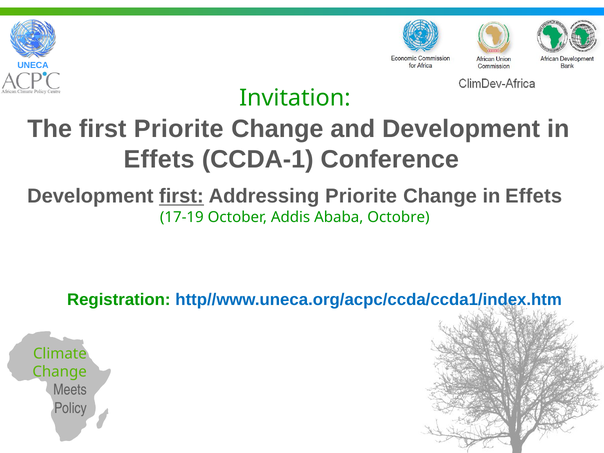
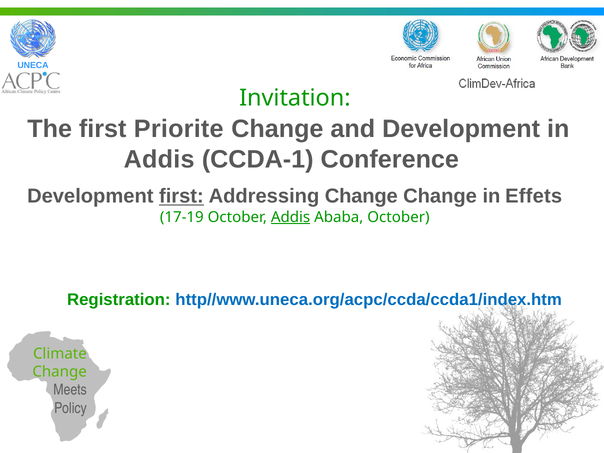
Effets at (159, 159): Effets -> Addis
Addressing Priorite: Priorite -> Change
Addis at (291, 217) underline: none -> present
Ababa Octobre: Octobre -> October
